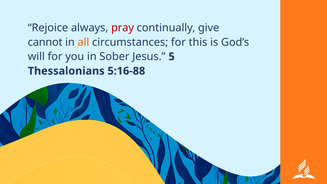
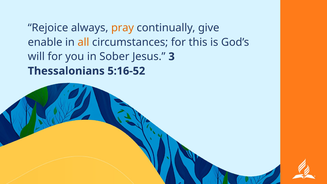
pray colour: red -> orange
cannot: cannot -> enable
5: 5 -> 3
5:16-88: 5:16-88 -> 5:16-52
